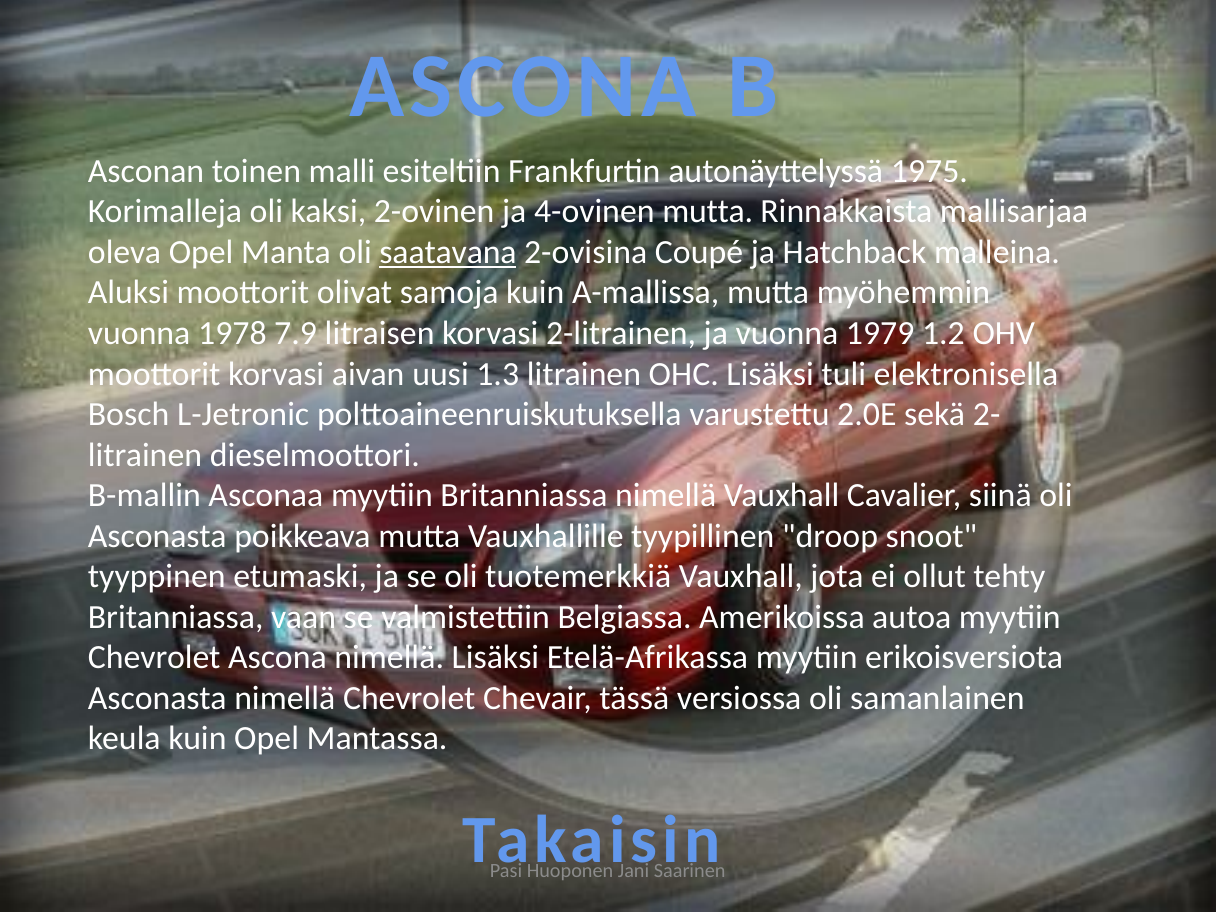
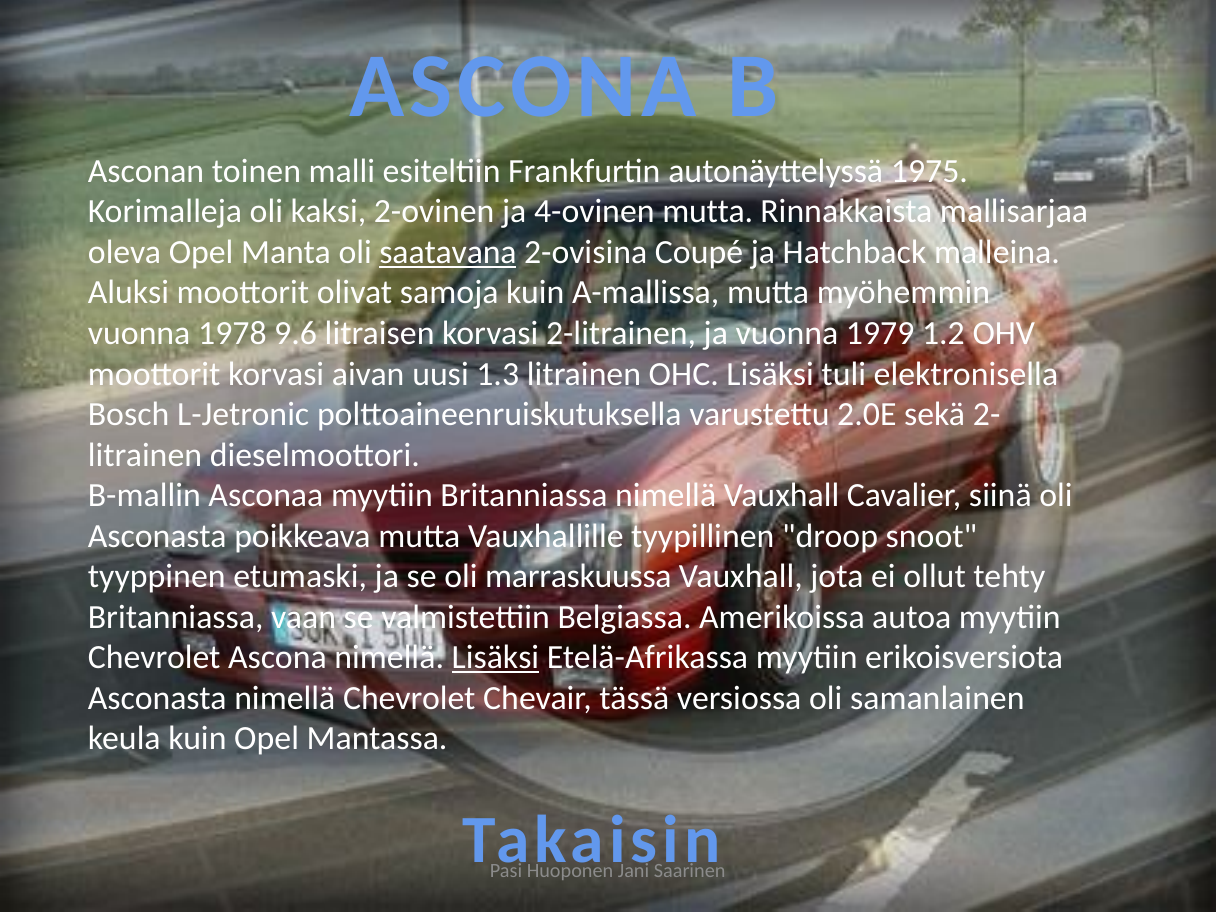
7.9: 7.9 -> 9.6
tuotemerkkiä: tuotemerkkiä -> marraskuussa
Lisäksi at (495, 658) underline: none -> present
